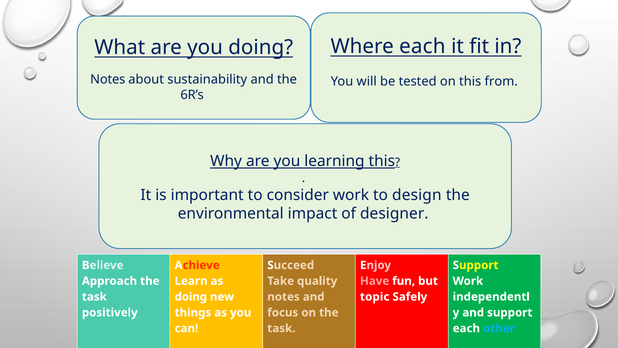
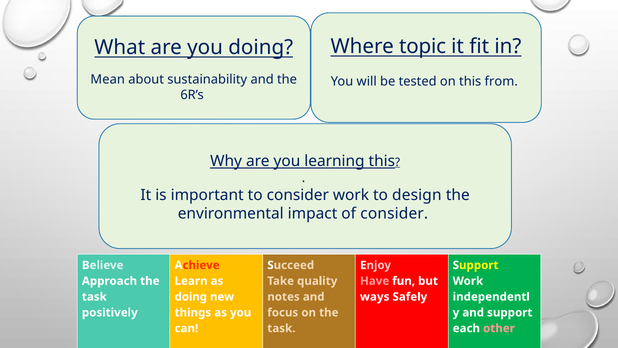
Where each: each -> topic
Notes at (108, 79): Notes -> Mean
of designer: designer -> consider
topic: topic -> ways
other colour: light blue -> pink
